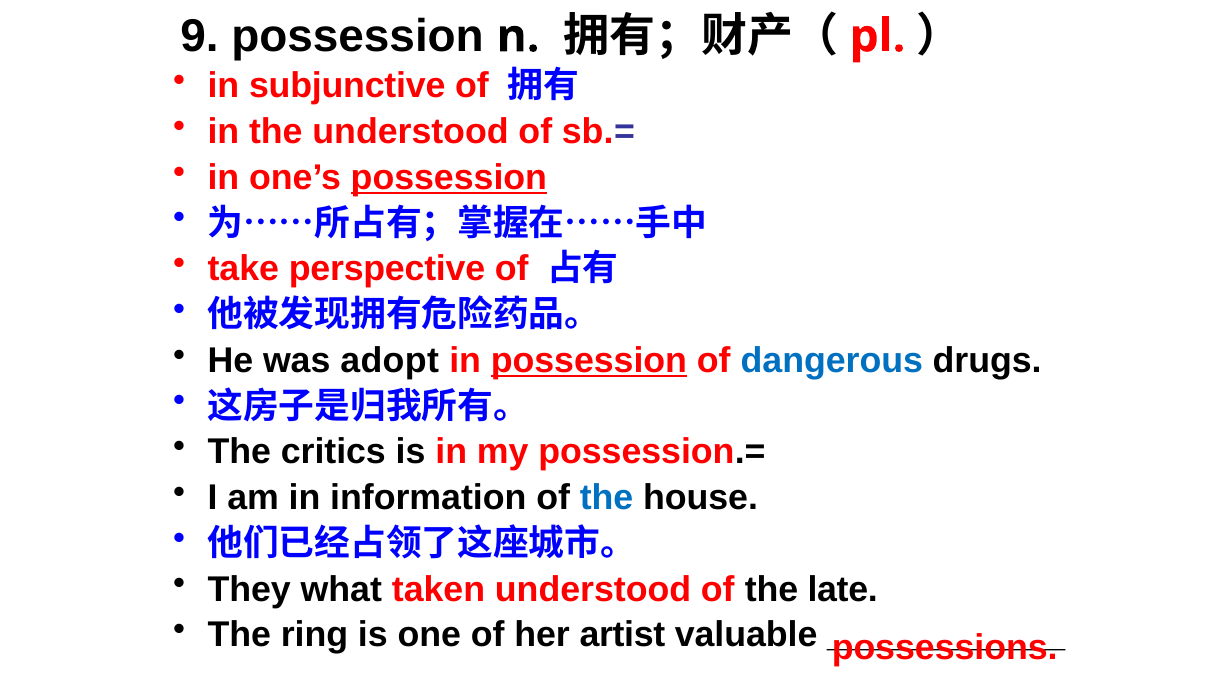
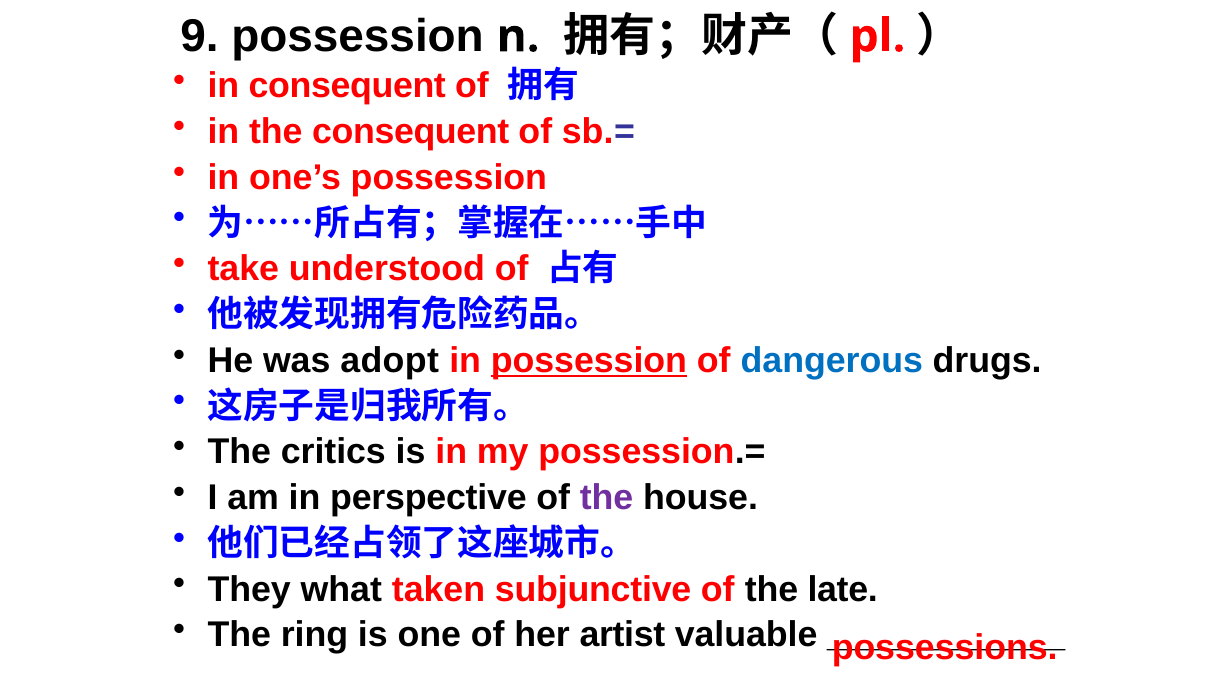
in subjunctive: subjunctive -> consequent
the understood: understood -> consequent
possession at (449, 178) underline: present -> none
perspective: perspective -> understood
information: information -> perspective
the at (607, 498) colour: blue -> purple
taken understood: understood -> subjunctive
